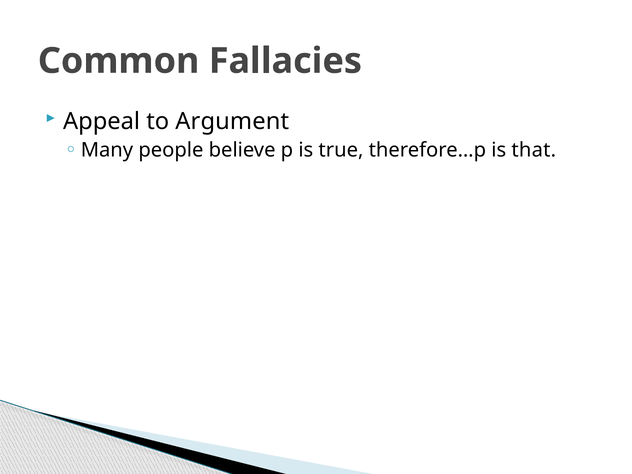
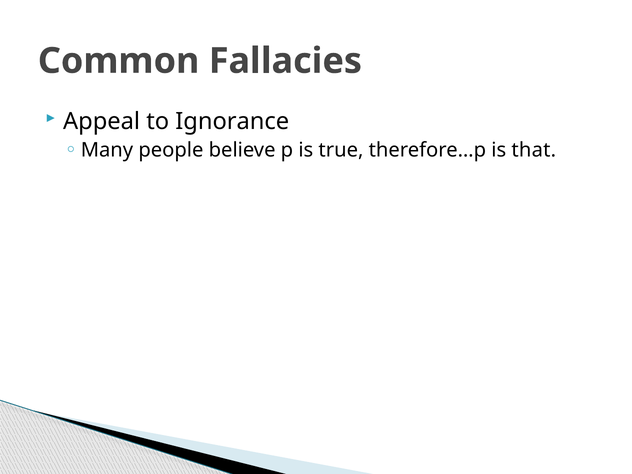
Argument: Argument -> Ignorance
